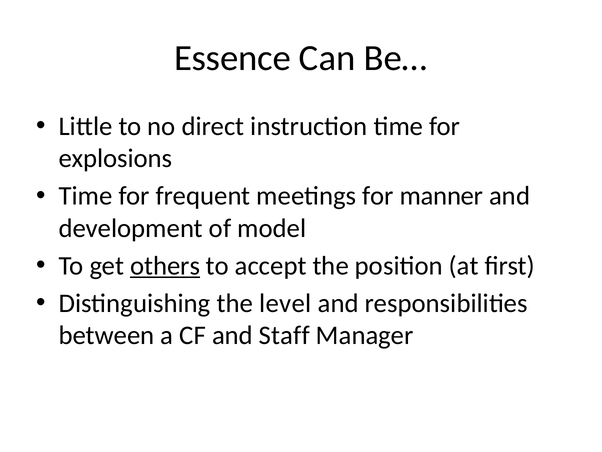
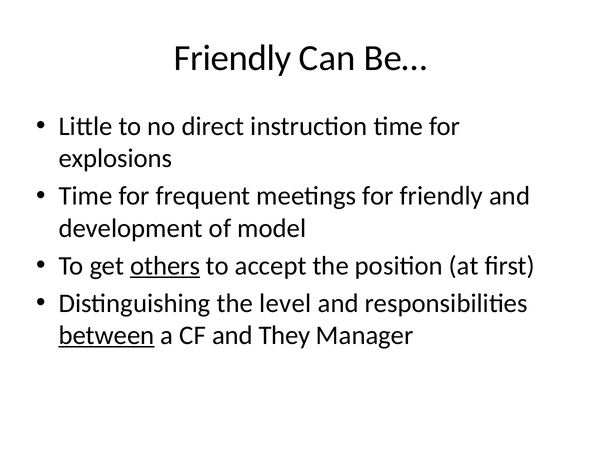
Essence at (232, 58): Essence -> Friendly
for manner: manner -> friendly
between underline: none -> present
Staff: Staff -> They
